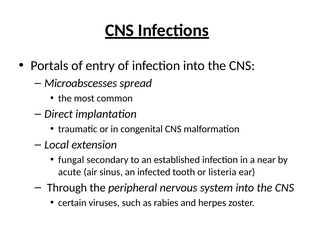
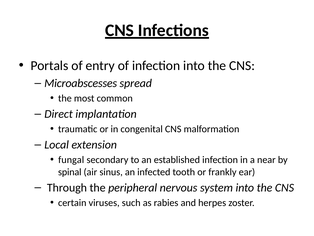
acute: acute -> spinal
listeria: listeria -> frankly
